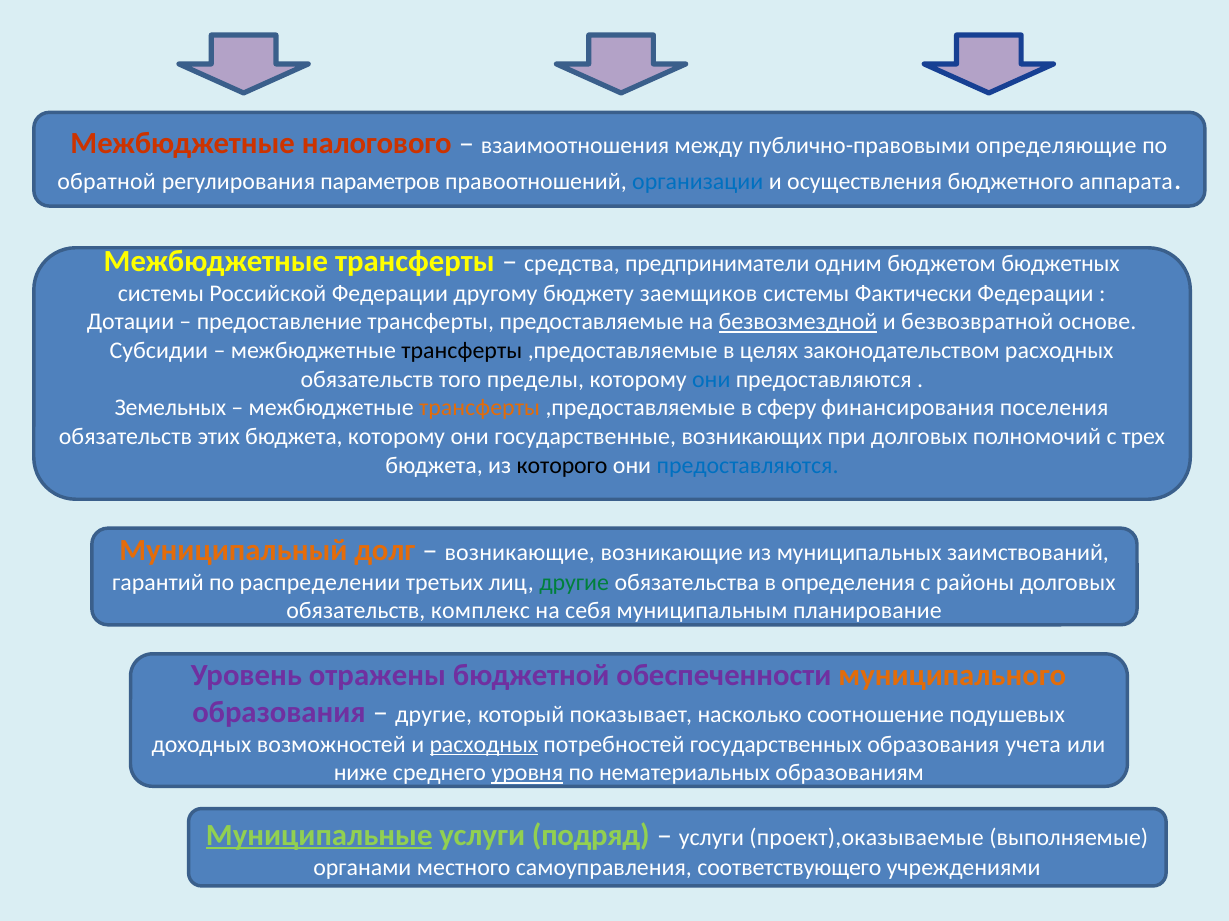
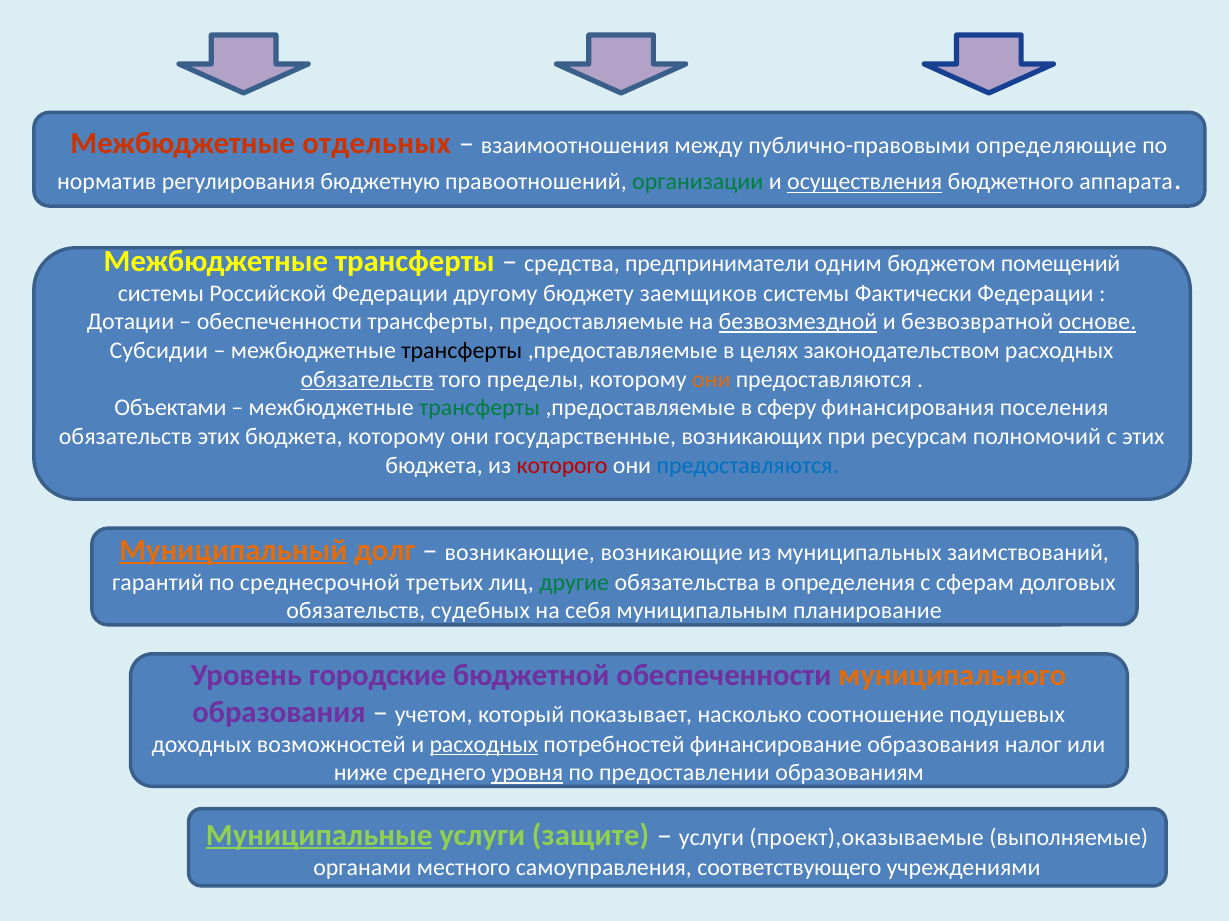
налогового: налогового -> отдельных
обратной: обратной -> норматив
параметров: параметров -> бюджетную
организации colour: blue -> green
осуществления underline: none -> present
бюджетных: бюджетных -> помещений
предоставление at (279, 322): предоставление -> обеспеченности
основе underline: none -> present
обязательств at (367, 380) underline: none -> present
они at (711, 380) colour: blue -> orange
Земельных: Земельных -> Объектами
трансферты at (480, 408) colour: orange -> green
при долговых: долговых -> ресурсам
с трех: трех -> этих
которого colour: black -> red
Муниципальный underline: none -> present
распределении: распределении -> среднесрочной
районы: районы -> сферам
комплекс: комплекс -> судебных
отражены: отражены -> городские
другие at (434, 715): другие -> учетом
государственных: государственных -> финансирование
учета: учета -> налог
нематериальных: нематериальных -> предоставлении
подряд: подряд -> защите
